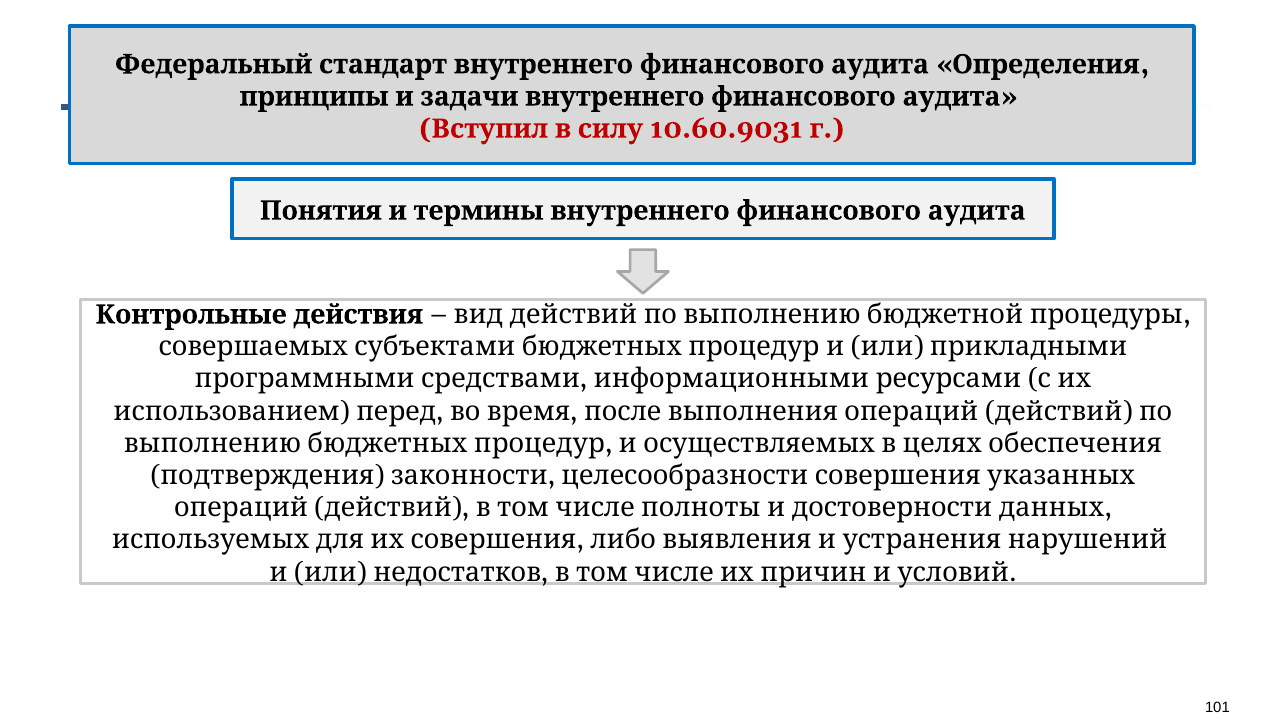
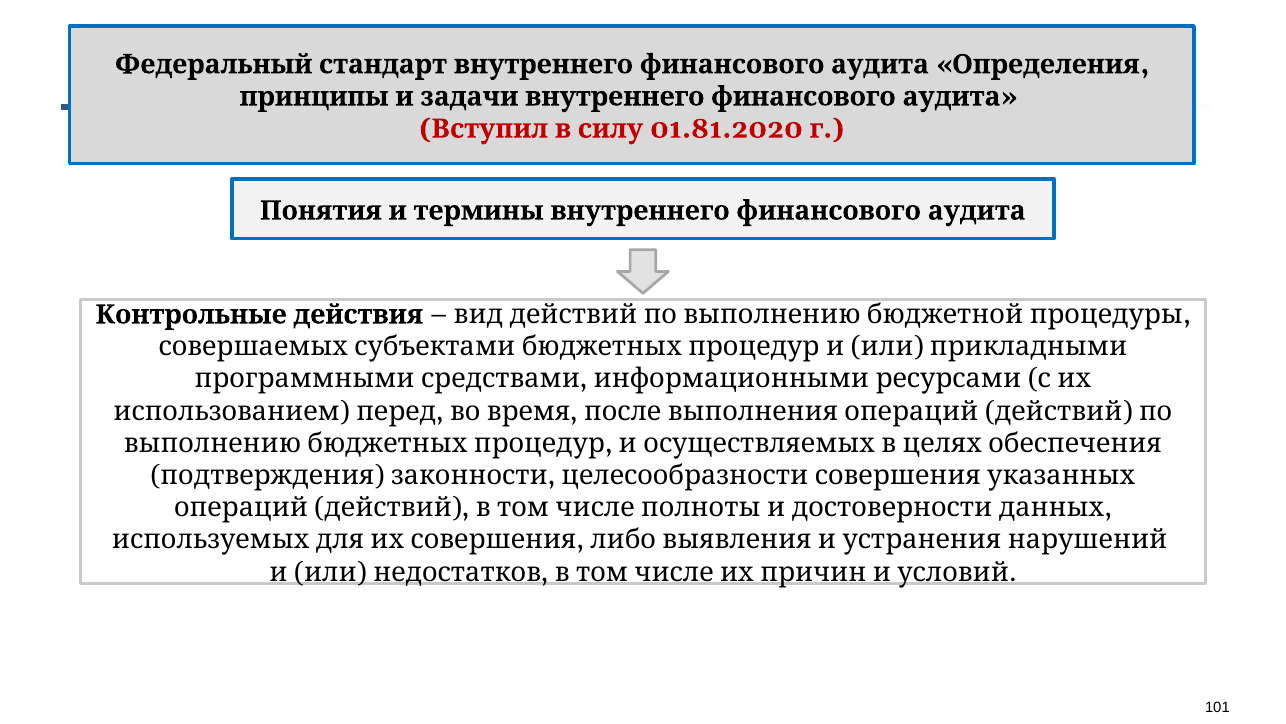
10.60.9031: 10.60.9031 -> 01.81.2020
